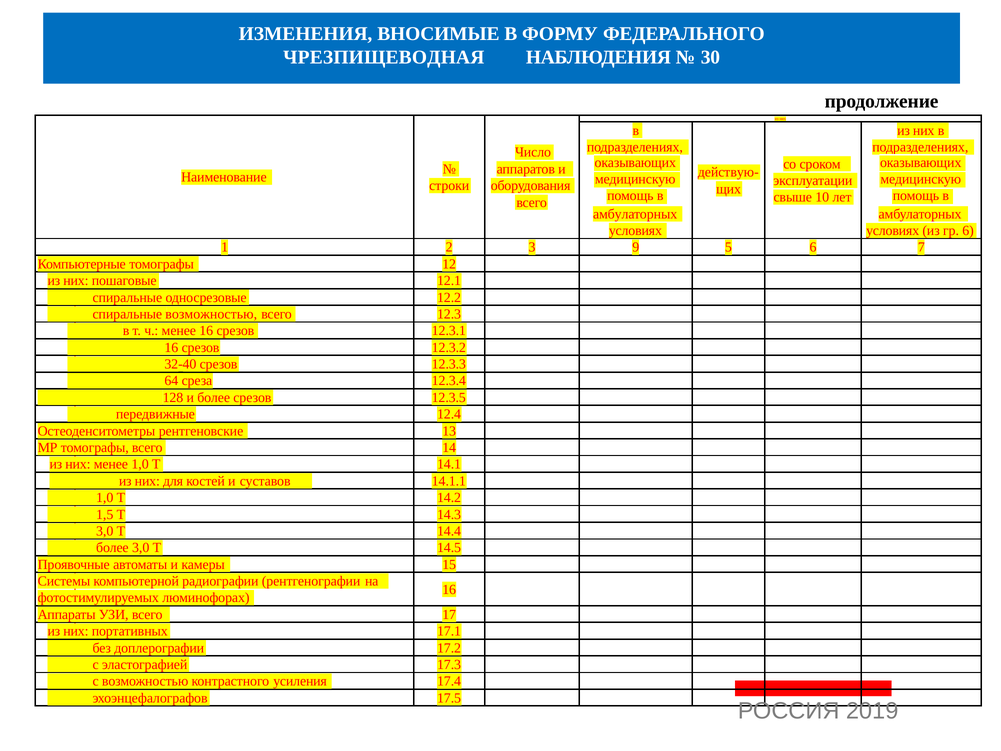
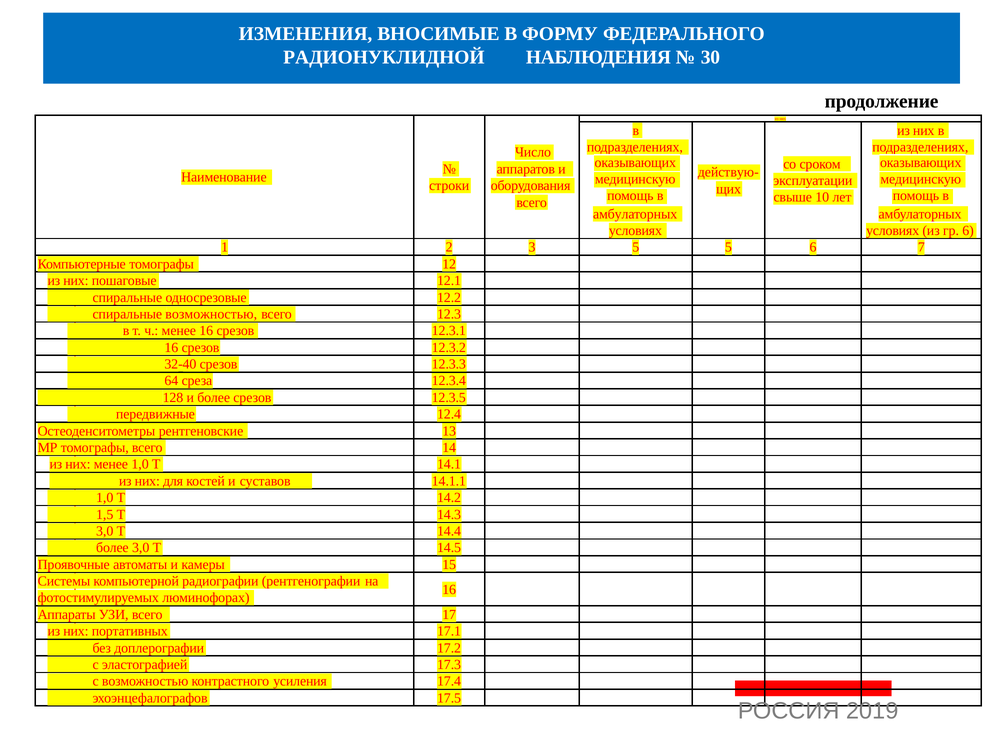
ЧРЕЗПИЩЕВОДНАЯ: ЧРЕЗПИЩЕВОДНАЯ -> РАДИОНУКЛИДНОЙ
3 9: 9 -> 5
